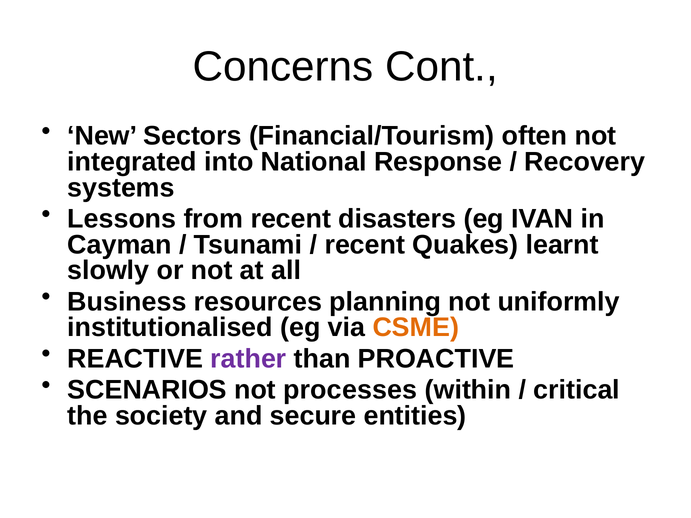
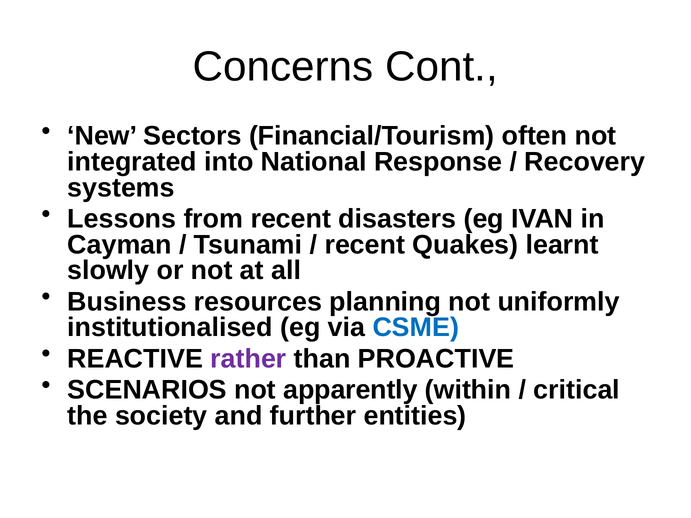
CSME colour: orange -> blue
processes: processes -> apparently
secure: secure -> further
